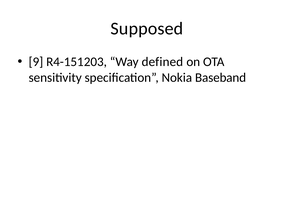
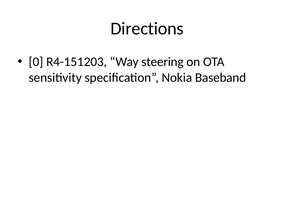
Supposed: Supposed -> Directions
9: 9 -> 0
defined: defined -> steering
